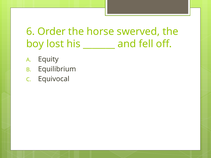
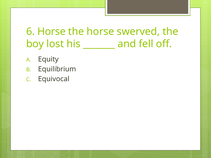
6 Order: Order -> Horse
